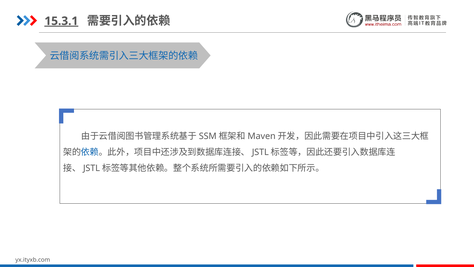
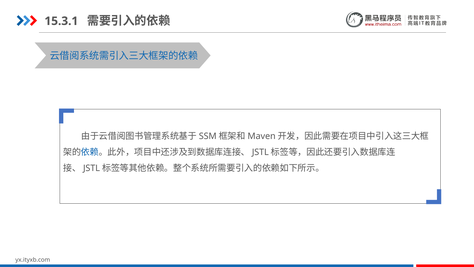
15.3.1 underline: present -> none
